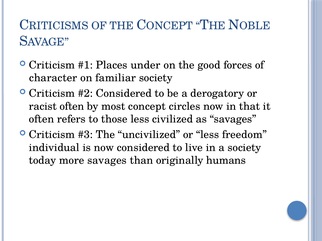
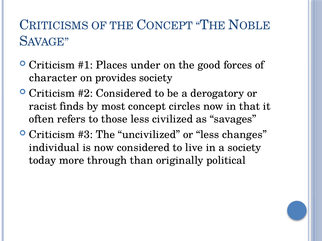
familiar: familiar -> provides
racist often: often -> finds
freedom: freedom -> changes
more savages: savages -> through
humans: humans -> political
